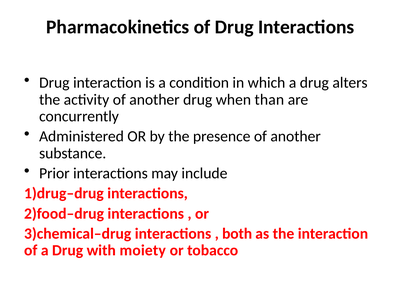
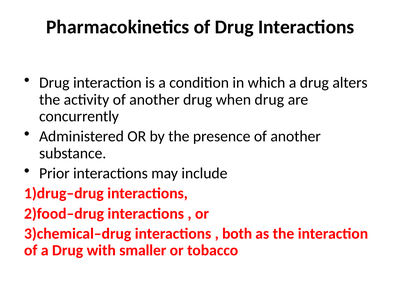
when than: than -> drug
moiety: moiety -> smaller
